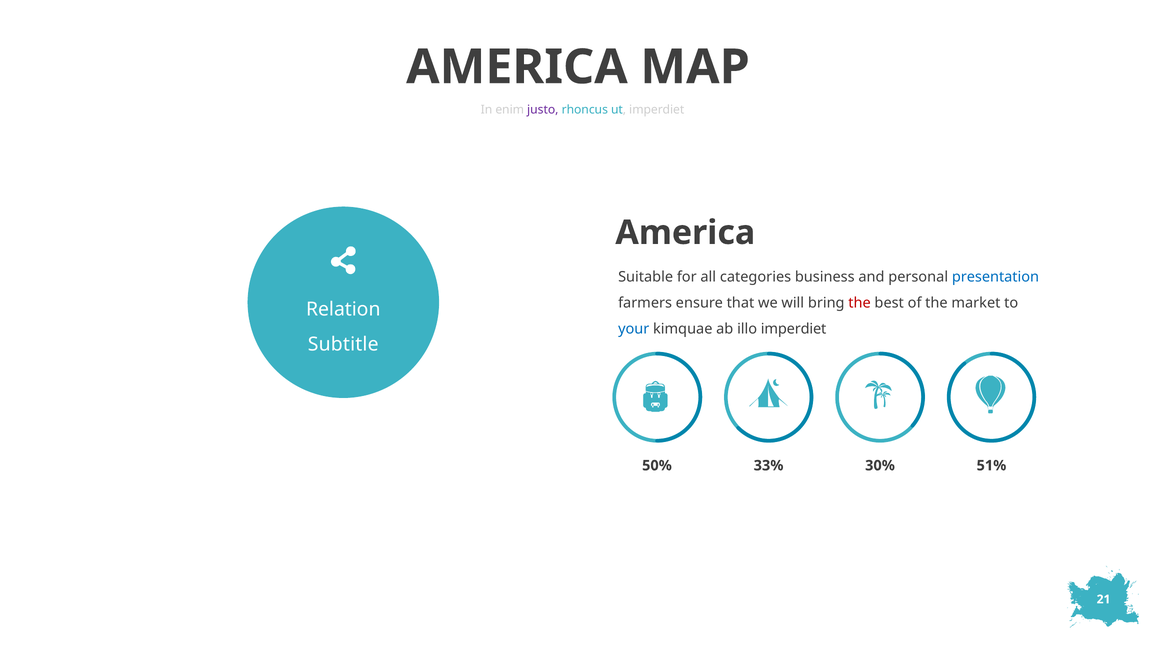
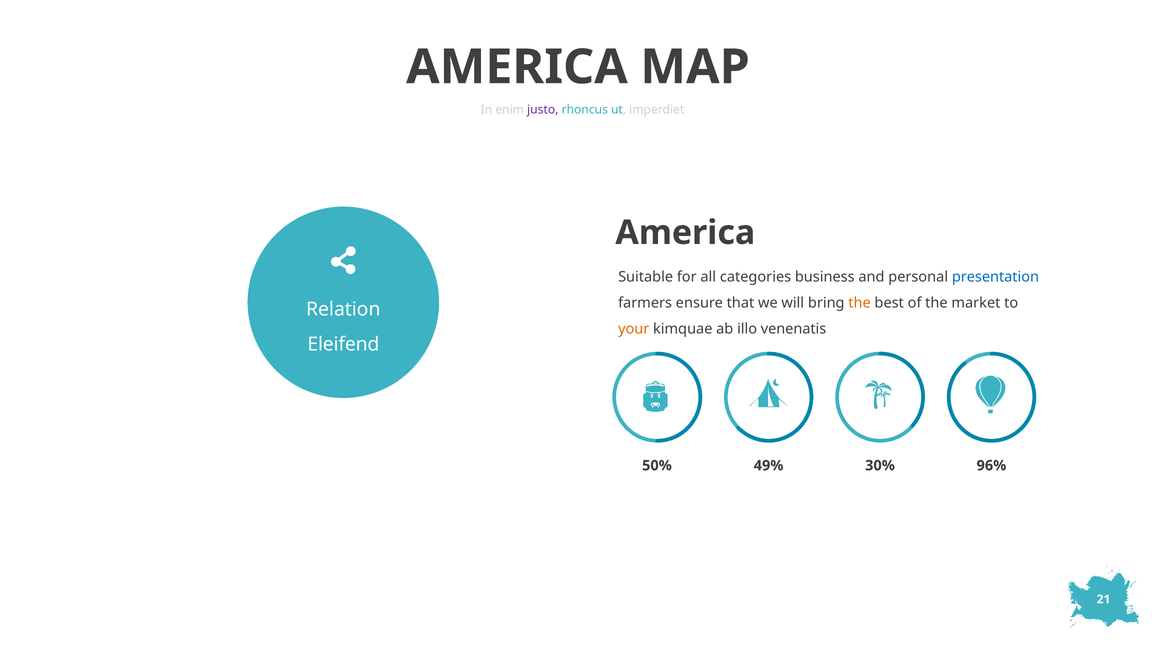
the at (860, 303) colour: red -> orange
your colour: blue -> orange
illo imperdiet: imperdiet -> venenatis
Subtitle: Subtitle -> Eleifend
33%: 33% -> 49%
51%: 51% -> 96%
